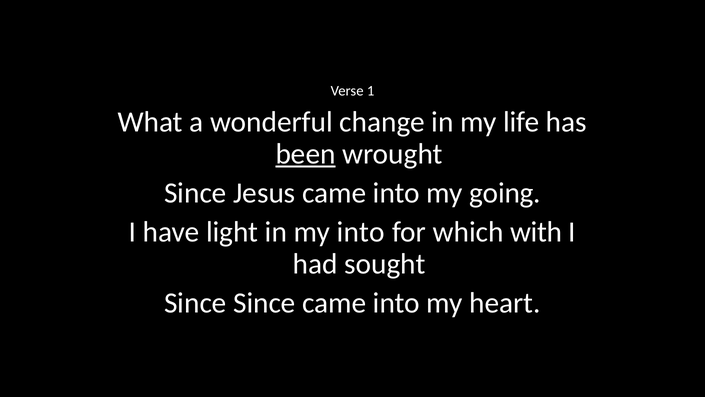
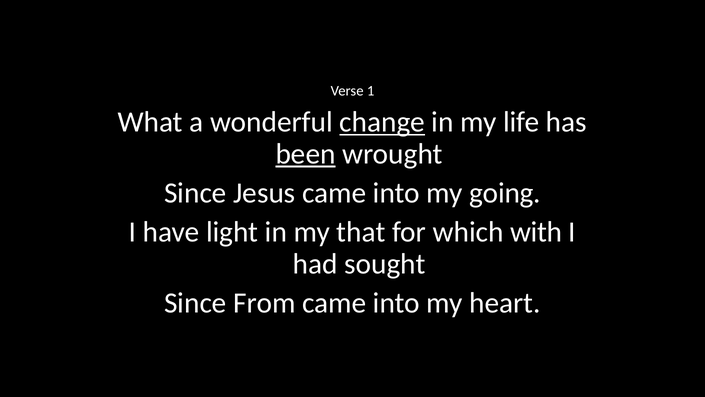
change underline: none -> present
my into: into -> that
Since Since: Since -> From
